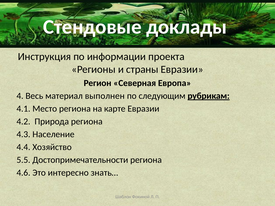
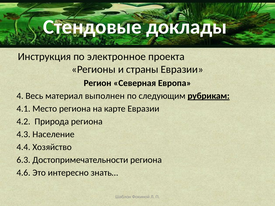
информации: информации -> электронное
5.5: 5.5 -> 6.3
